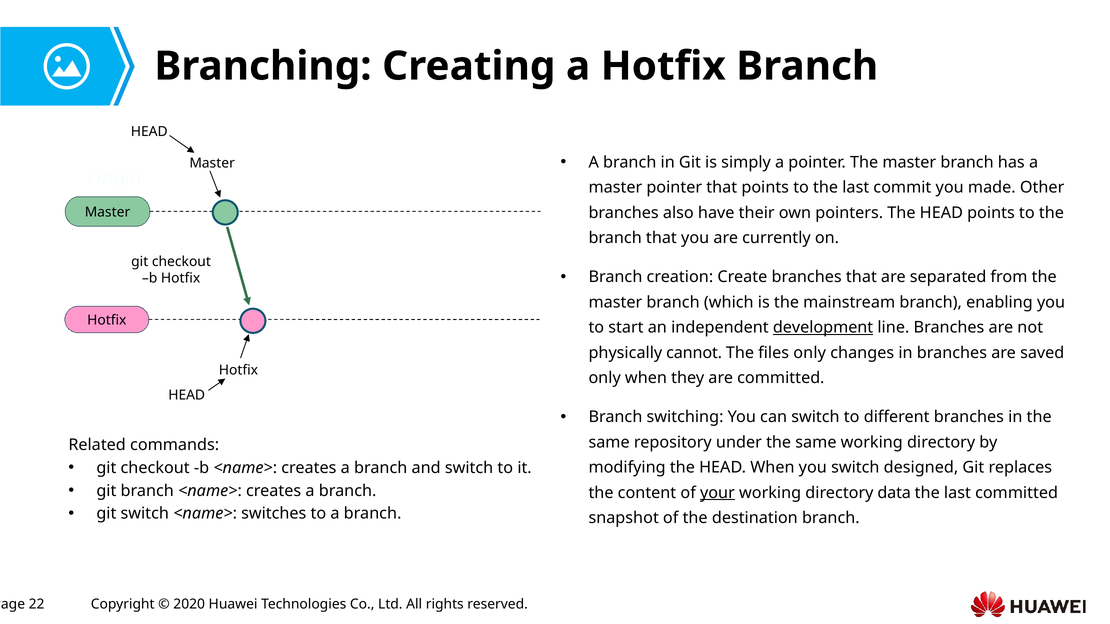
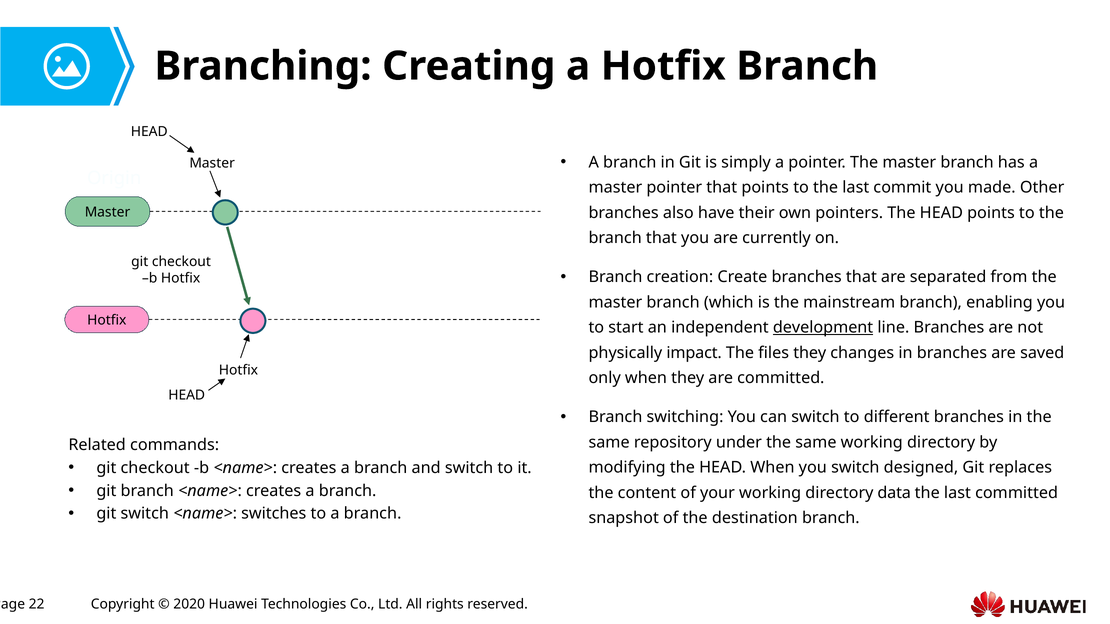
cannot: cannot -> impact
files only: only -> they
your underline: present -> none
